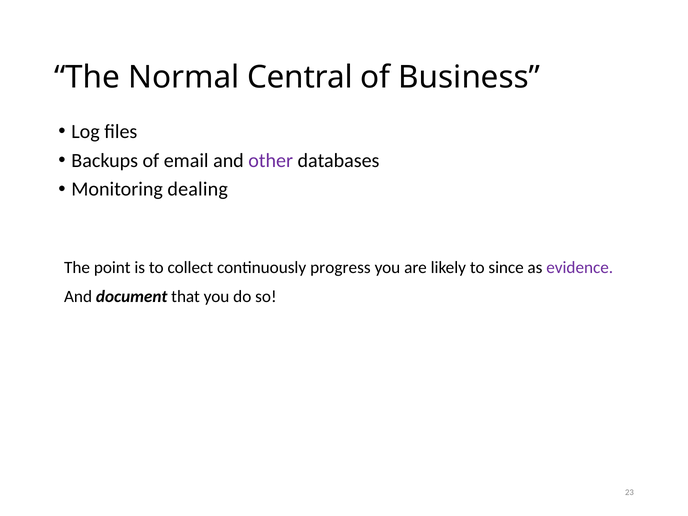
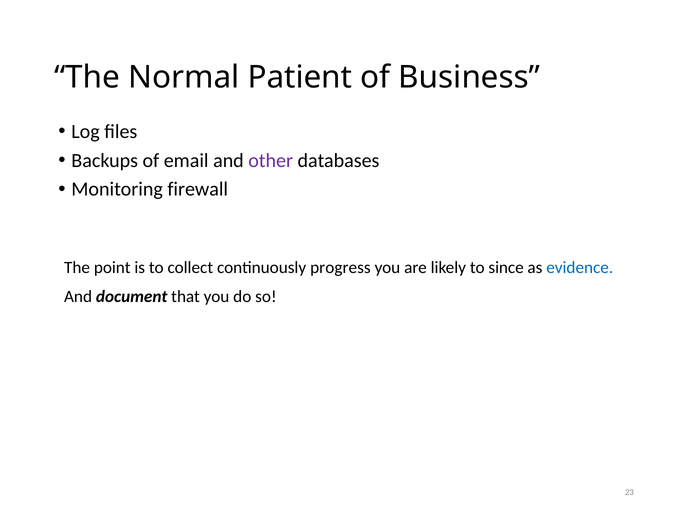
Central: Central -> Patient
dealing: dealing -> firewall
evidence colour: purple -> blue
